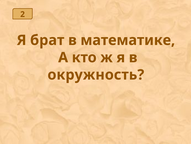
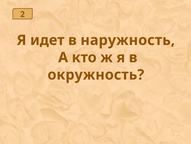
брат: брат -> идет
математике: математике -> наружность
